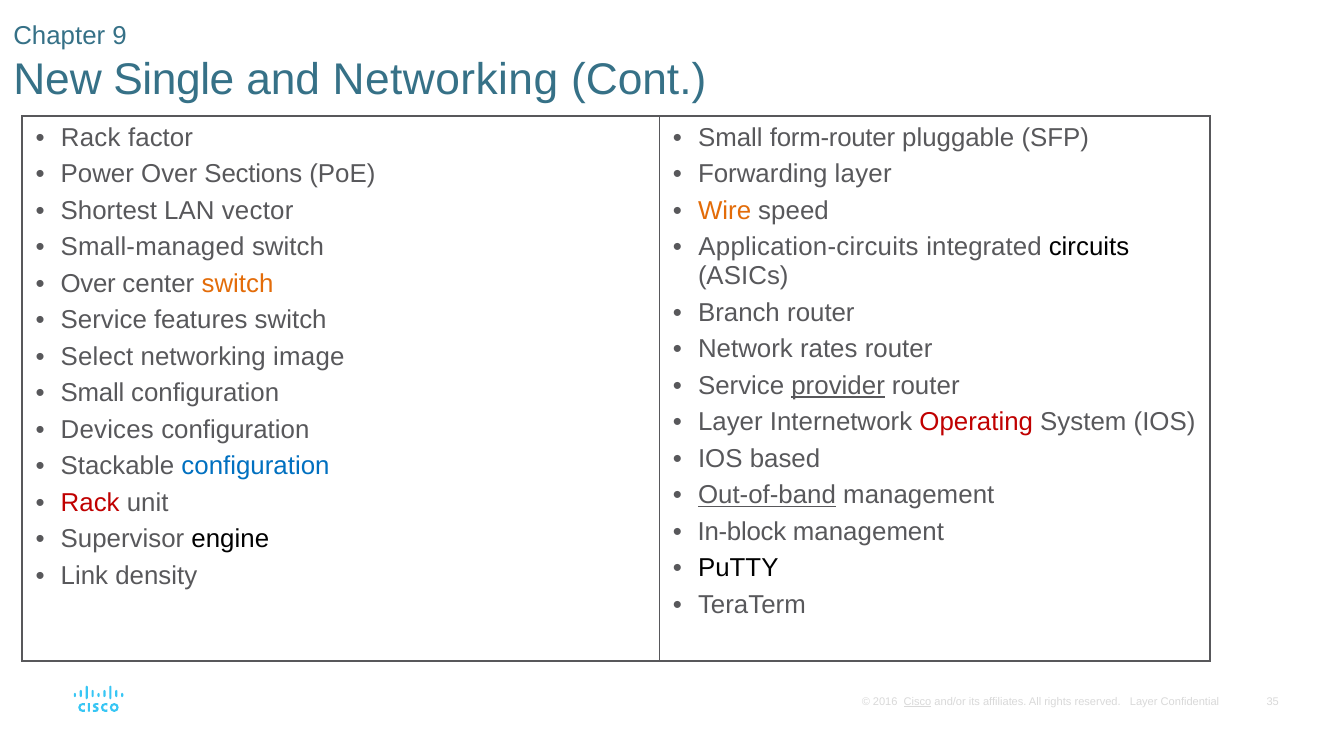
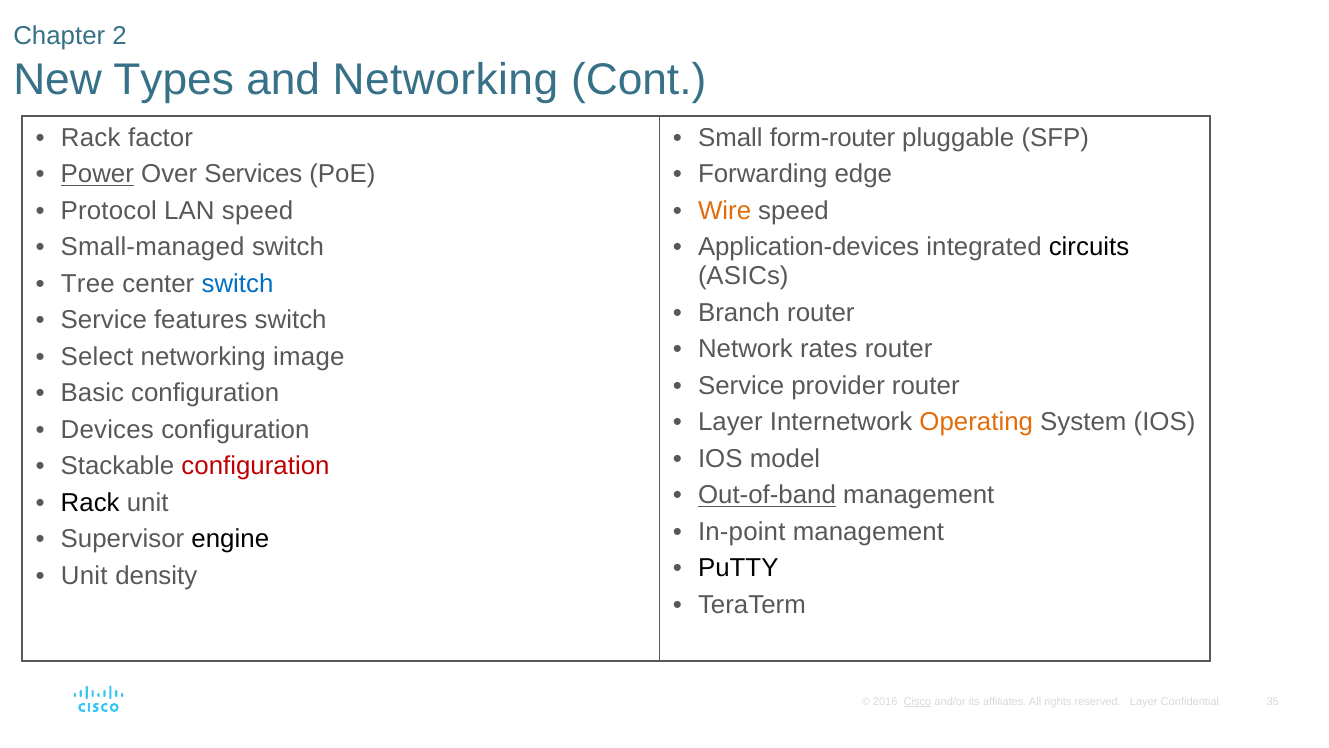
9: 9 -> 2
Single: Single -> Types
Power underline: none -> present
Sections: Sections -> Services
Forwarding layer: layer -> edge
Shortest: Shortest -> Protocol
LAN vector: vector -> speed
Application-circuits: Application-circuits -> Application-devices
Over at (88, 284): Over -> Tree
switch at (238, 284) colour: orange -> blue
provider underline: present -> none
Small at (92, 393): Small -> Basic
Operating colour: red -> orange
based: based -> model
configuration at (256, 466) colour: blue -> red
Rack at (90, 502) colour: red -> black
In-block: In-block -> In-point
Link at (84, 575): Link -> Unit
